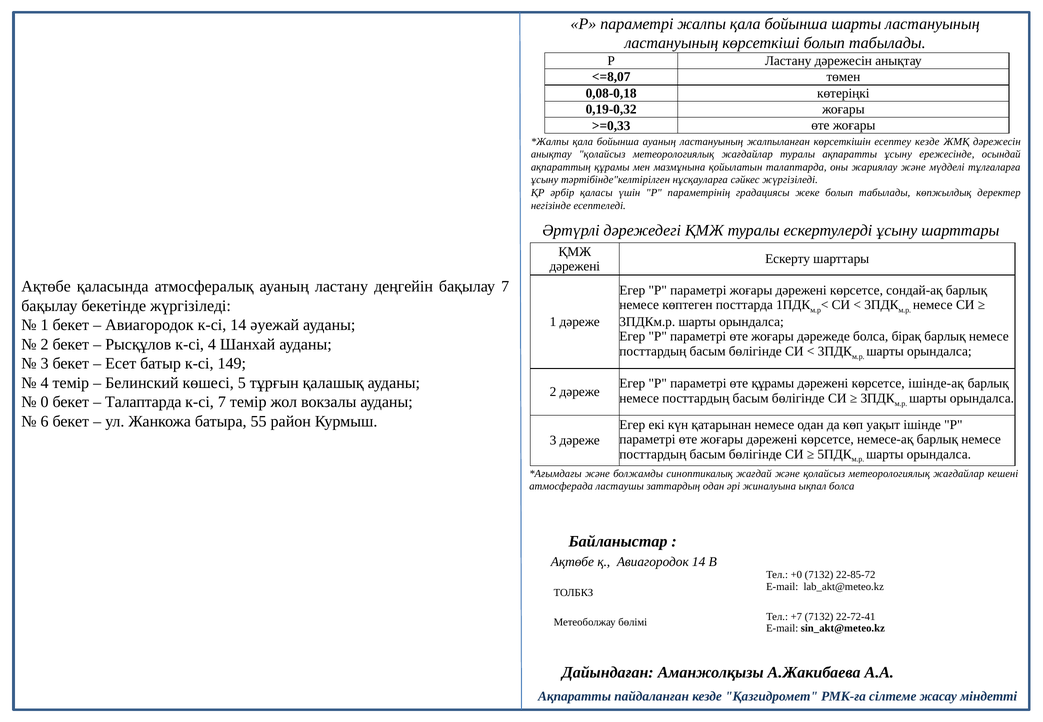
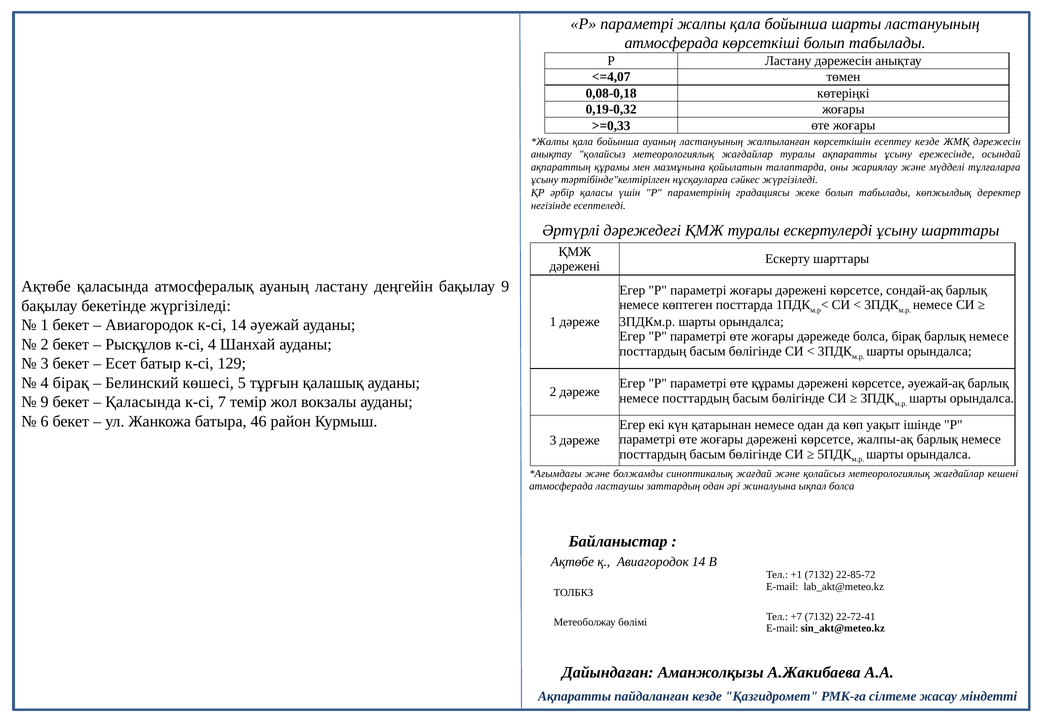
ластануының at (671, 43): ластануының -> атмосферада
<=8,07: <=8,07 -> <=4,07
бақылау 7: 7 -> 9
149: 149 -> 129
4 темір: темір -> бірақ
ішінде-ақ: ішінде-ақ -> әуежай-ақ
0 at (45, 402): 0 -> 9
Талаптарда at (143, 402): Талаптарда -> Қаласында
55: 55 -> 46
немесе-ақ: немесе-ақ -> жалпы-ақ
+0: +0 -> +1
